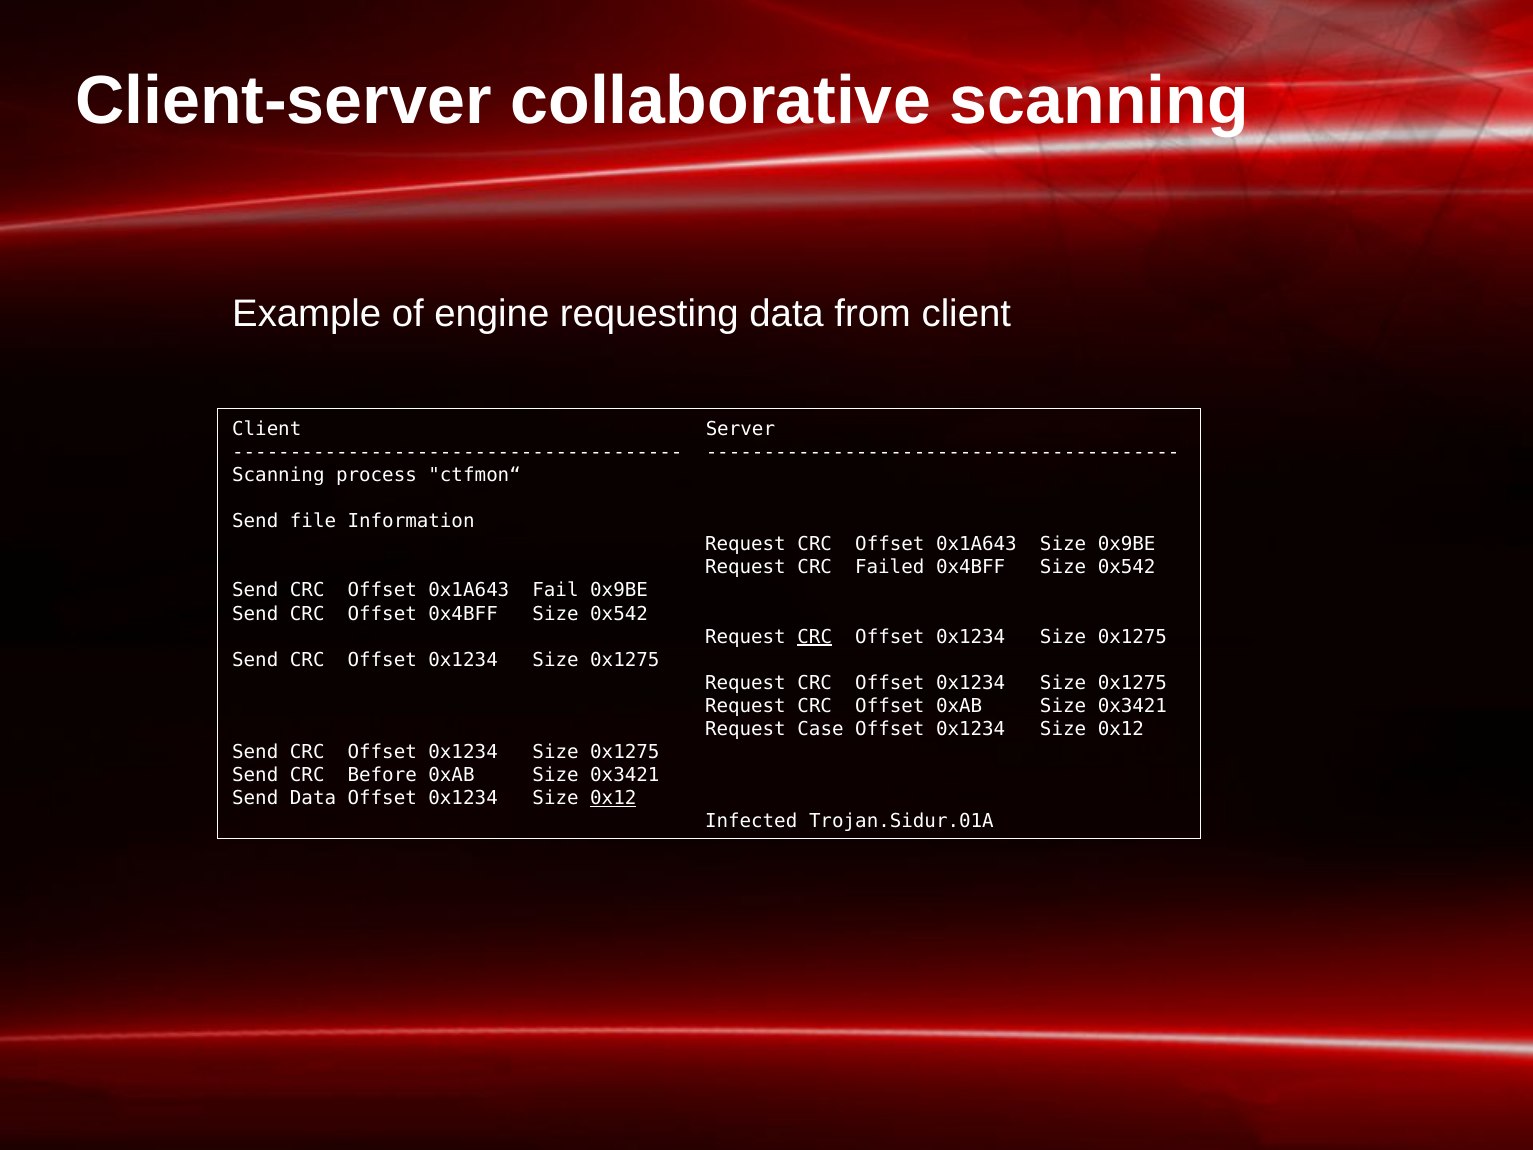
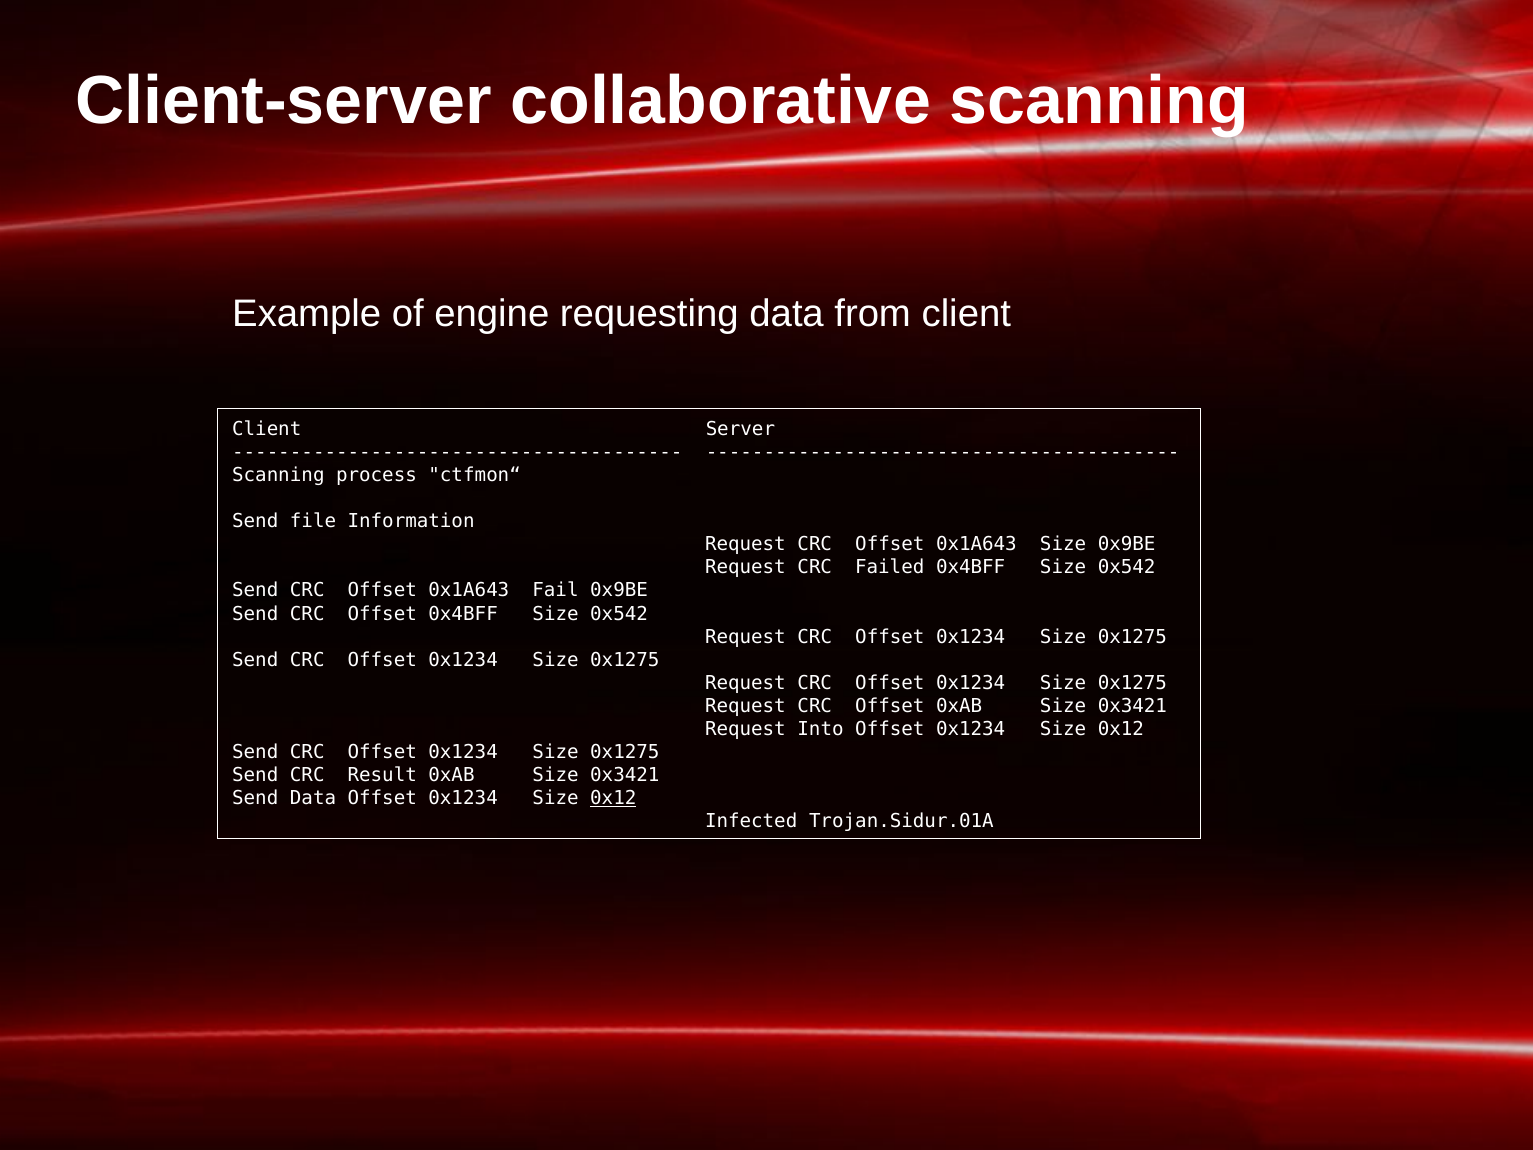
CRC at (815, 637) underline: present -> none
Case: Case -> Into
Before: Before -> Result
